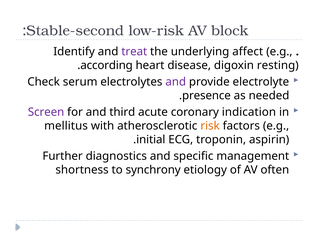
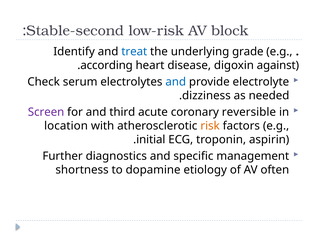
treat colour: purple -> blue
affect: affect -> grade
resting: resting -> against
and at (176, 82) colour: purple -> blue
presence: presence -> dizziness
indication: indication -> reversible
mellitus: mellitus -> location
synchrony: synchrony -> dopamine
